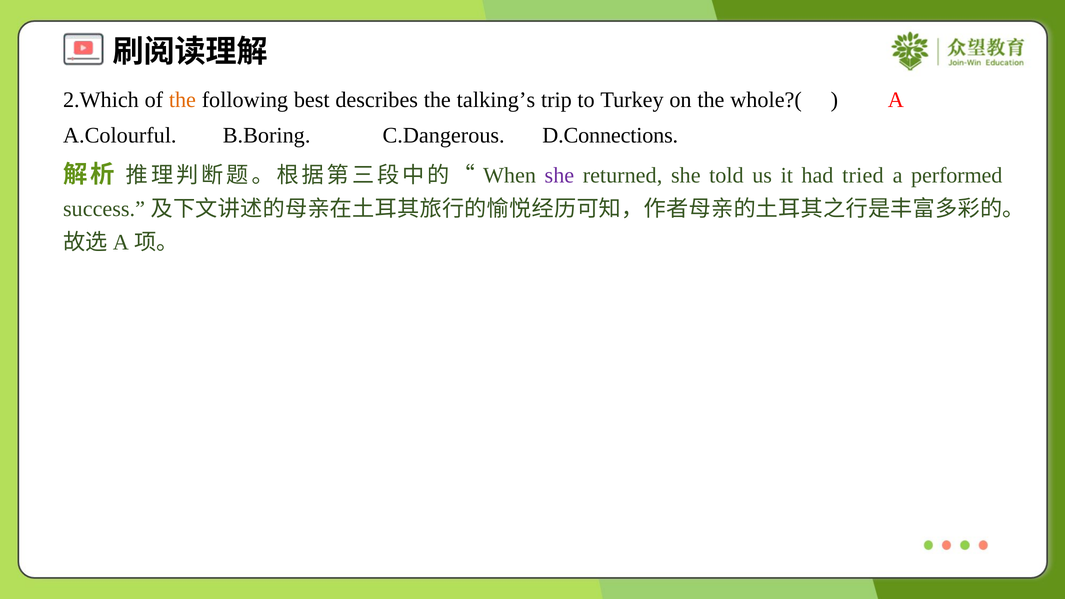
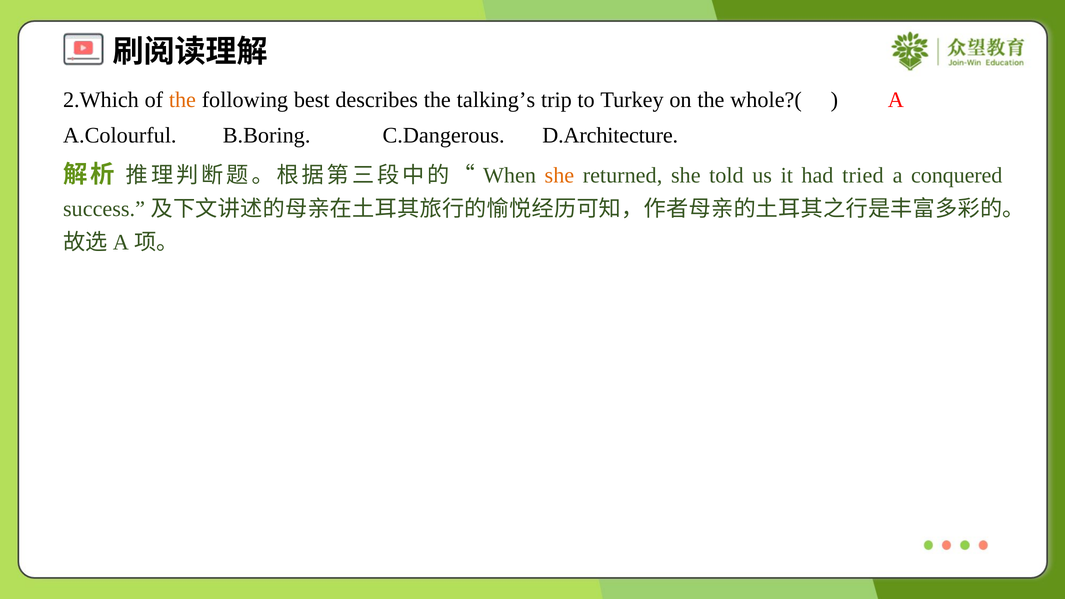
D.Connections: D.Connections -> D.Architecture
she at (559, 175) colour: purple -> orange
performed: performed -> conquered
